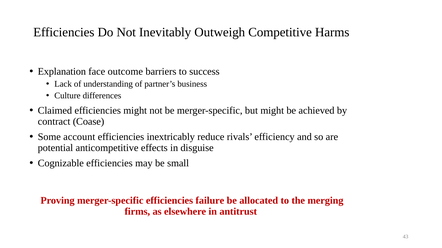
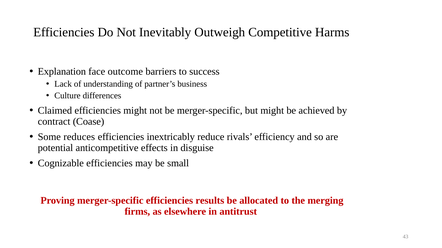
account: account -> reduces
failure: failure -> results
